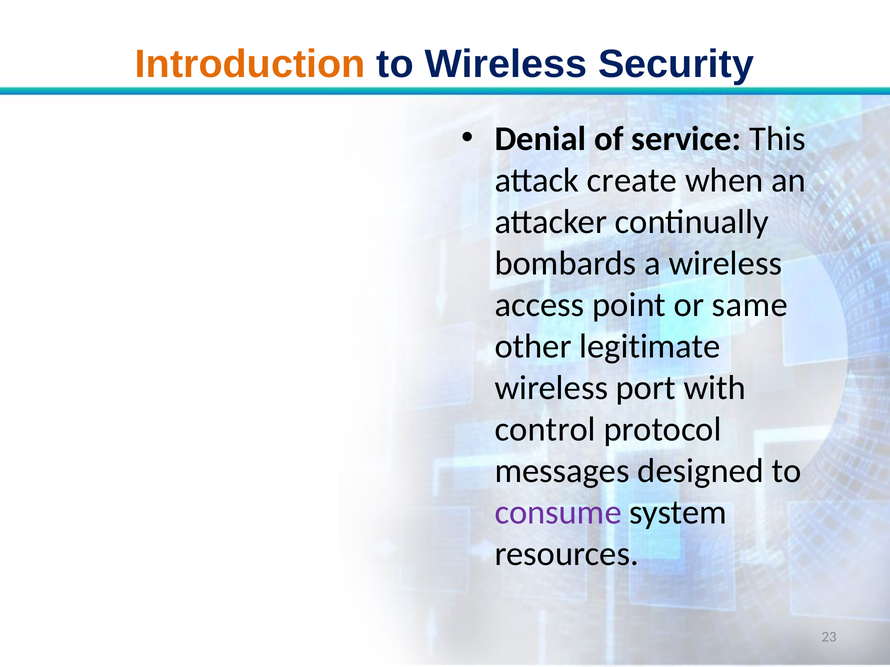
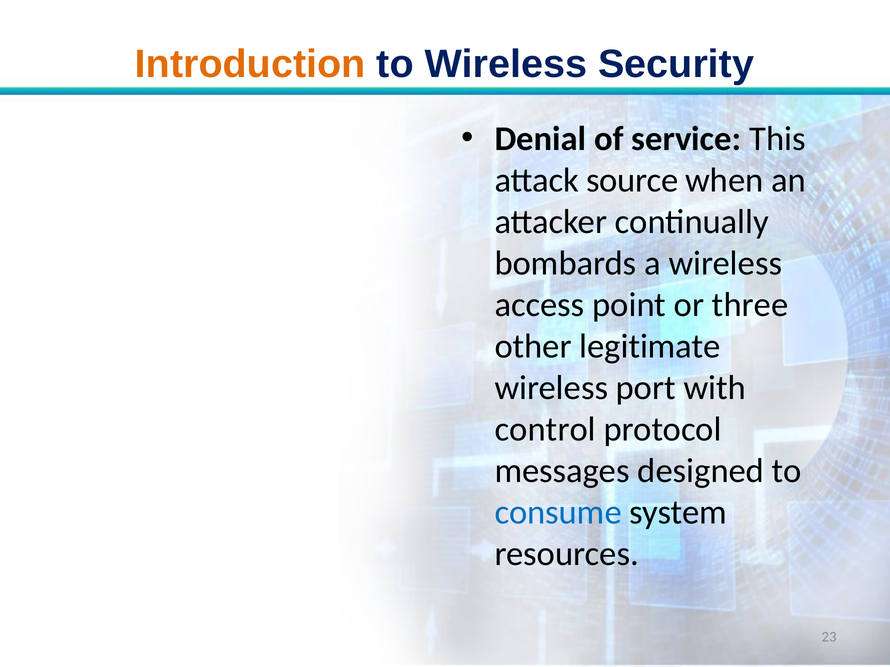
create: create -> source
same: same -> three
consume colour: purple -> blue
